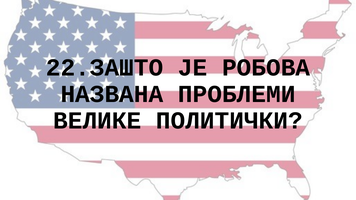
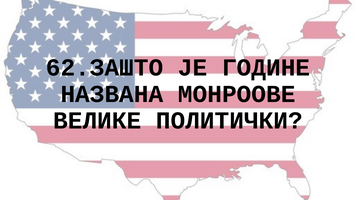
22.ЗАШТО: 22.ЗАШТО -> 62.ЗАШТО
РОБОВА: РОБОВА -> ГОДИНЕ
ПРОБЛЕМИ: ПРОБЛЕМИ -> МОНРООВЕ
